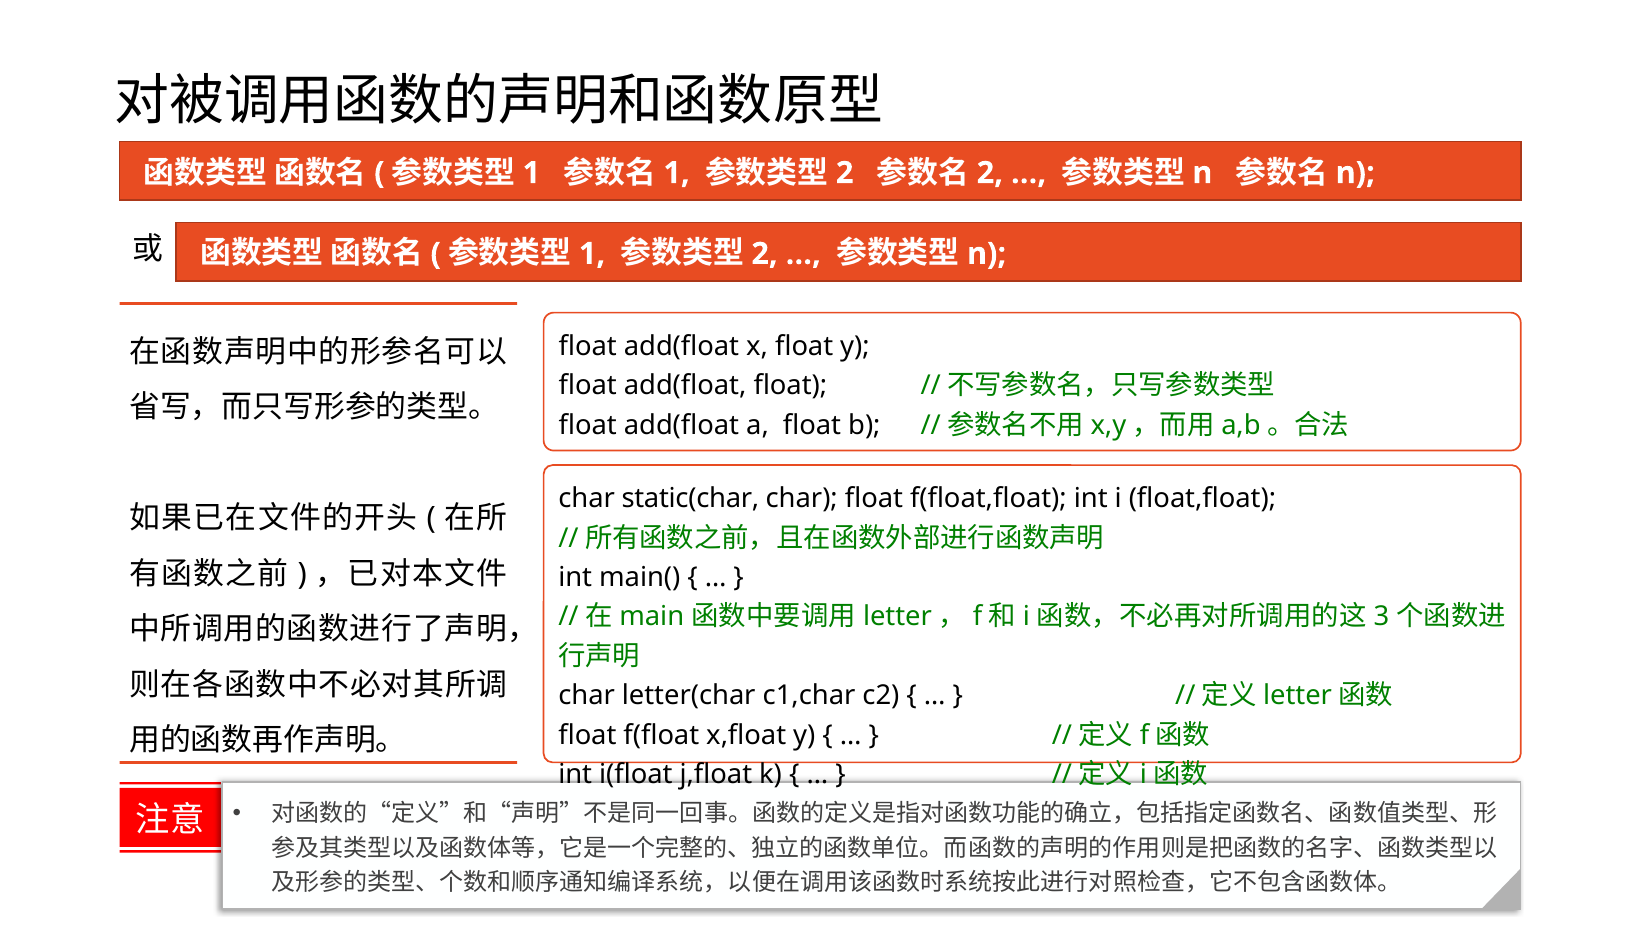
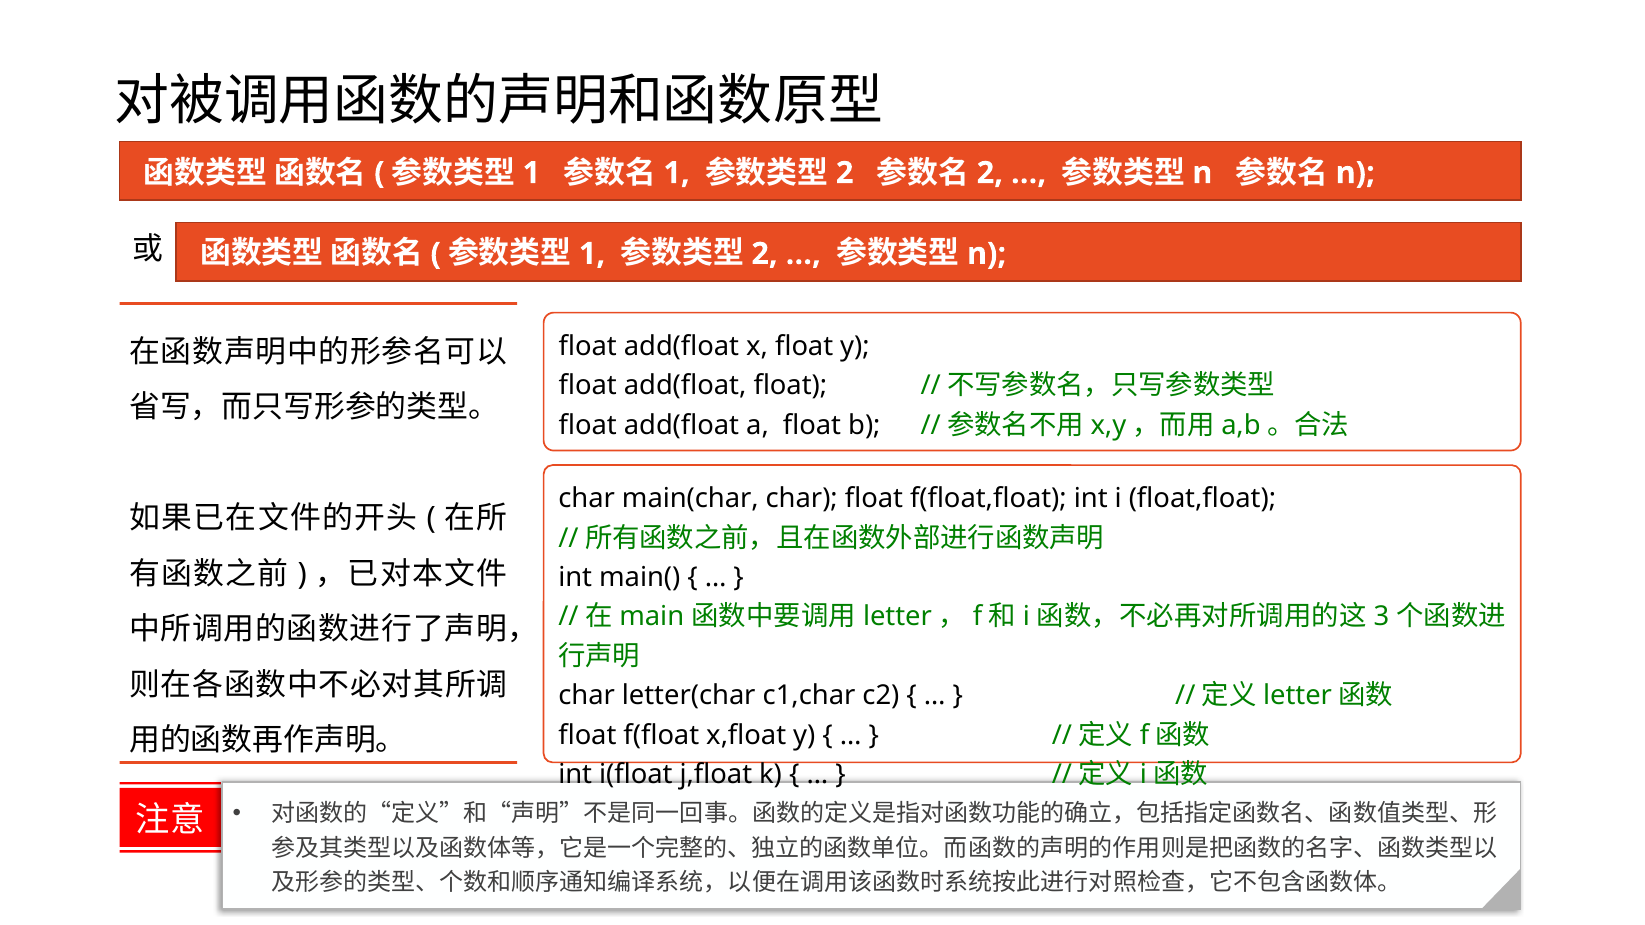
static(char: static(char -> main(char
